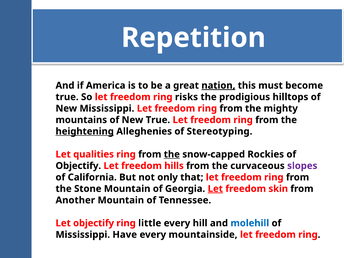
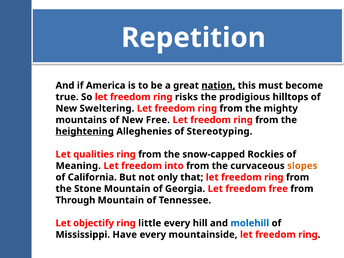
New Mississippi: Mississippi -> Sweltering
New True: True -> Free
the at (172, 154) underline: present -> none
Objectify at (78, 166): Objectify -> Meaning
hills: hills -> into
slopes colour: purple -> orange
Let at (215, 189) underline: present -> none
freedom skin: skin -> free
Another: Another -> Through
